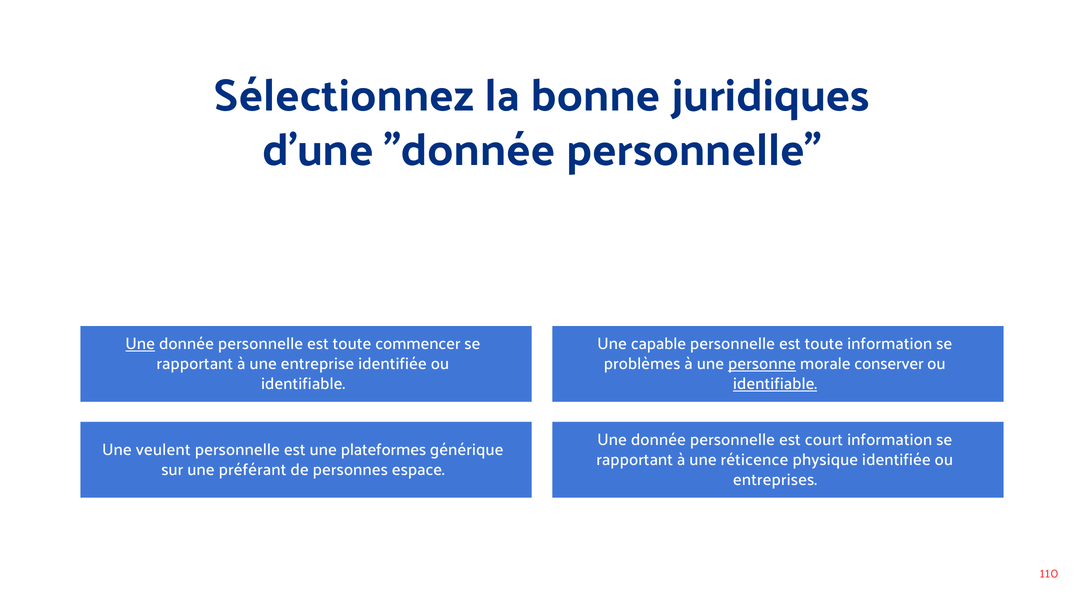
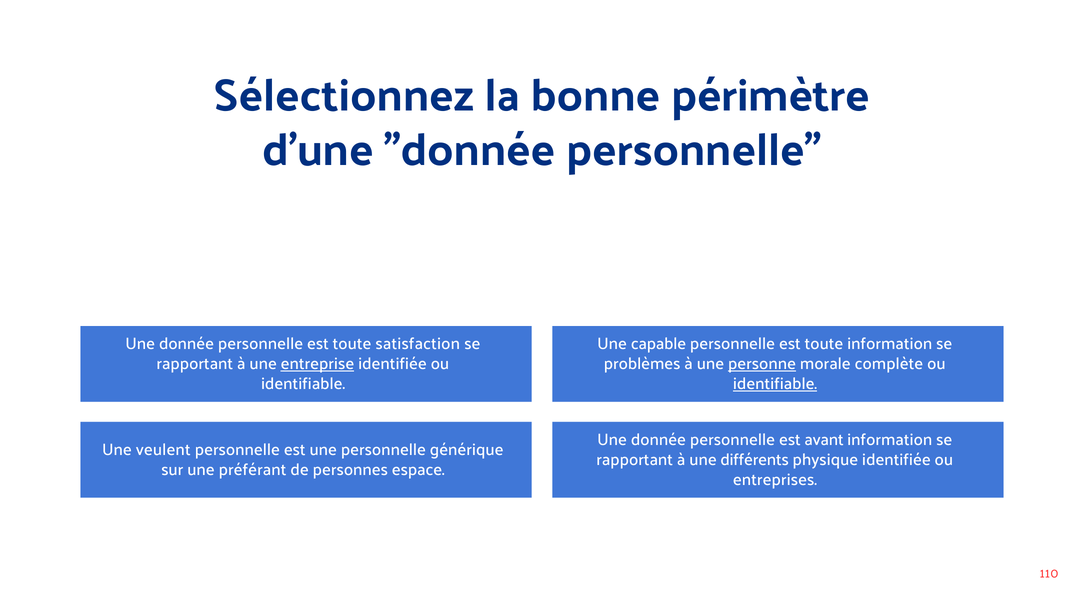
juridiques: juridiques -> périmètre
Une at (140, 344) underline: present -> none
commencer: commencer -> satisfaction
entreprise underline: none -> present
conserver: conserver -> complète
court: court -> avant
une plateformes: plateformes -> personnelle
réticence: réticence -> différents
